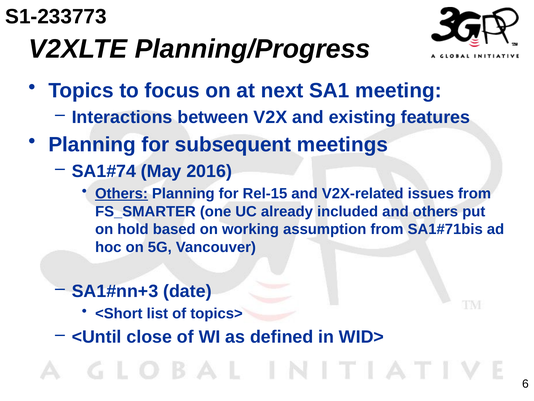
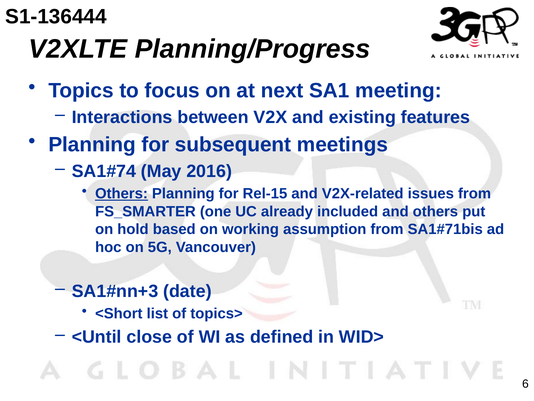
S1-233773: S1-233773 -> S1-136444
